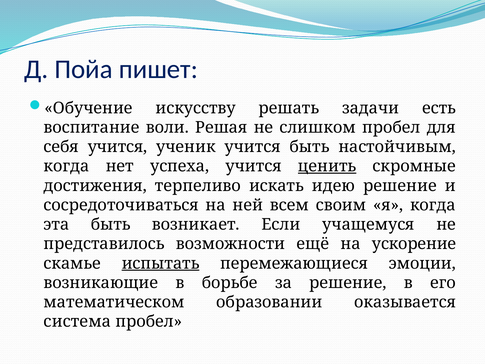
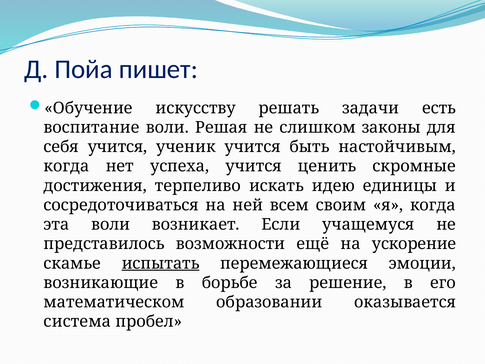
слишком пробел: пробел -> законы
ценить underline: present -> none
идею решение: решение -> единицы
эта быть: быть -> воли
